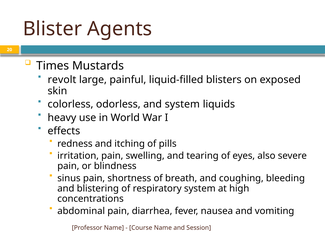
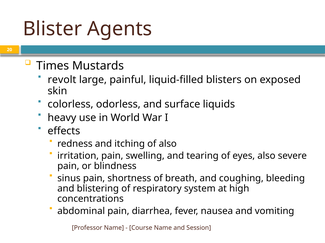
and system: system -> surface
of pills: pills -> also
